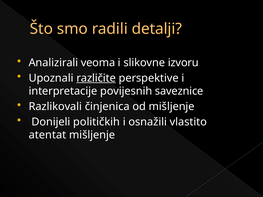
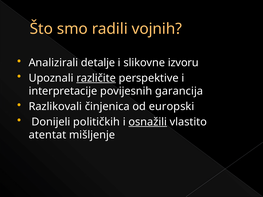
detalji: detalji -> vojnih
veoma: veoma -> detalje
saveznice: saveznice -> garancija
od mišljenje: mišljenje -> europski
osnažili underline: none -> present
